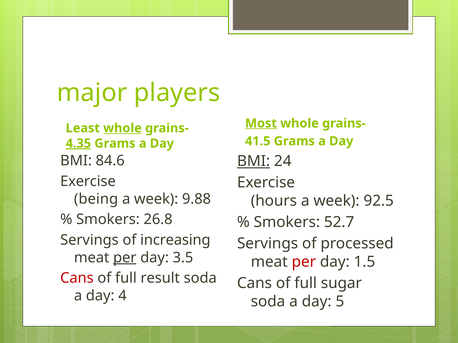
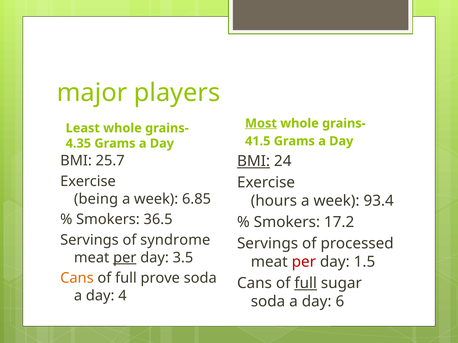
whole at (122, 128) underline: present -> none
4.35 underline: present -> none
84.6: 84.6 -> 25.7
9.88: 9.88 -> 6.85
92.5: 92.5 -> 93.4
26.8: 26.8 -> 36.5
52.7: 52.7 -> 17.2
increasing: increasing -> syndrome
Cans at (77, 279) colour: red -> orange
result: result -> prove
full at (306, 284) underline: none -> present
5: 5 -> 6
